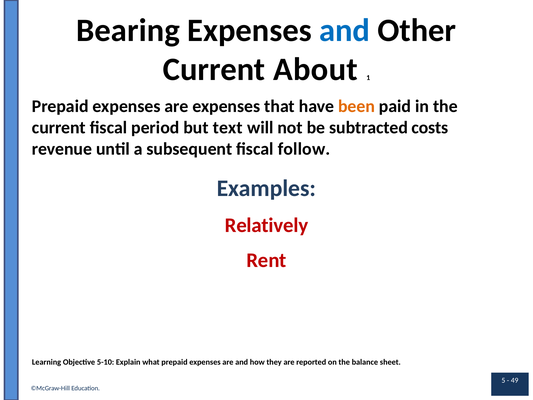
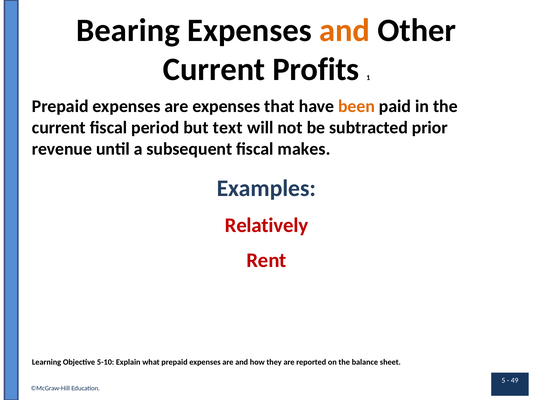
and at (345, 30) colour: blue -> orange
About: About -> Profits
costs: costs -> prior
follow: follow -> makes
